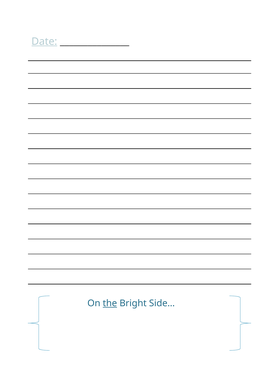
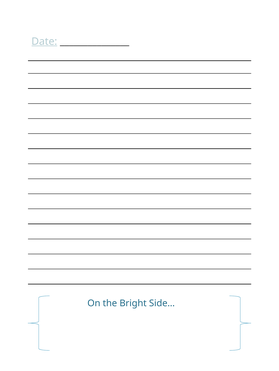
the underline: present -> none
